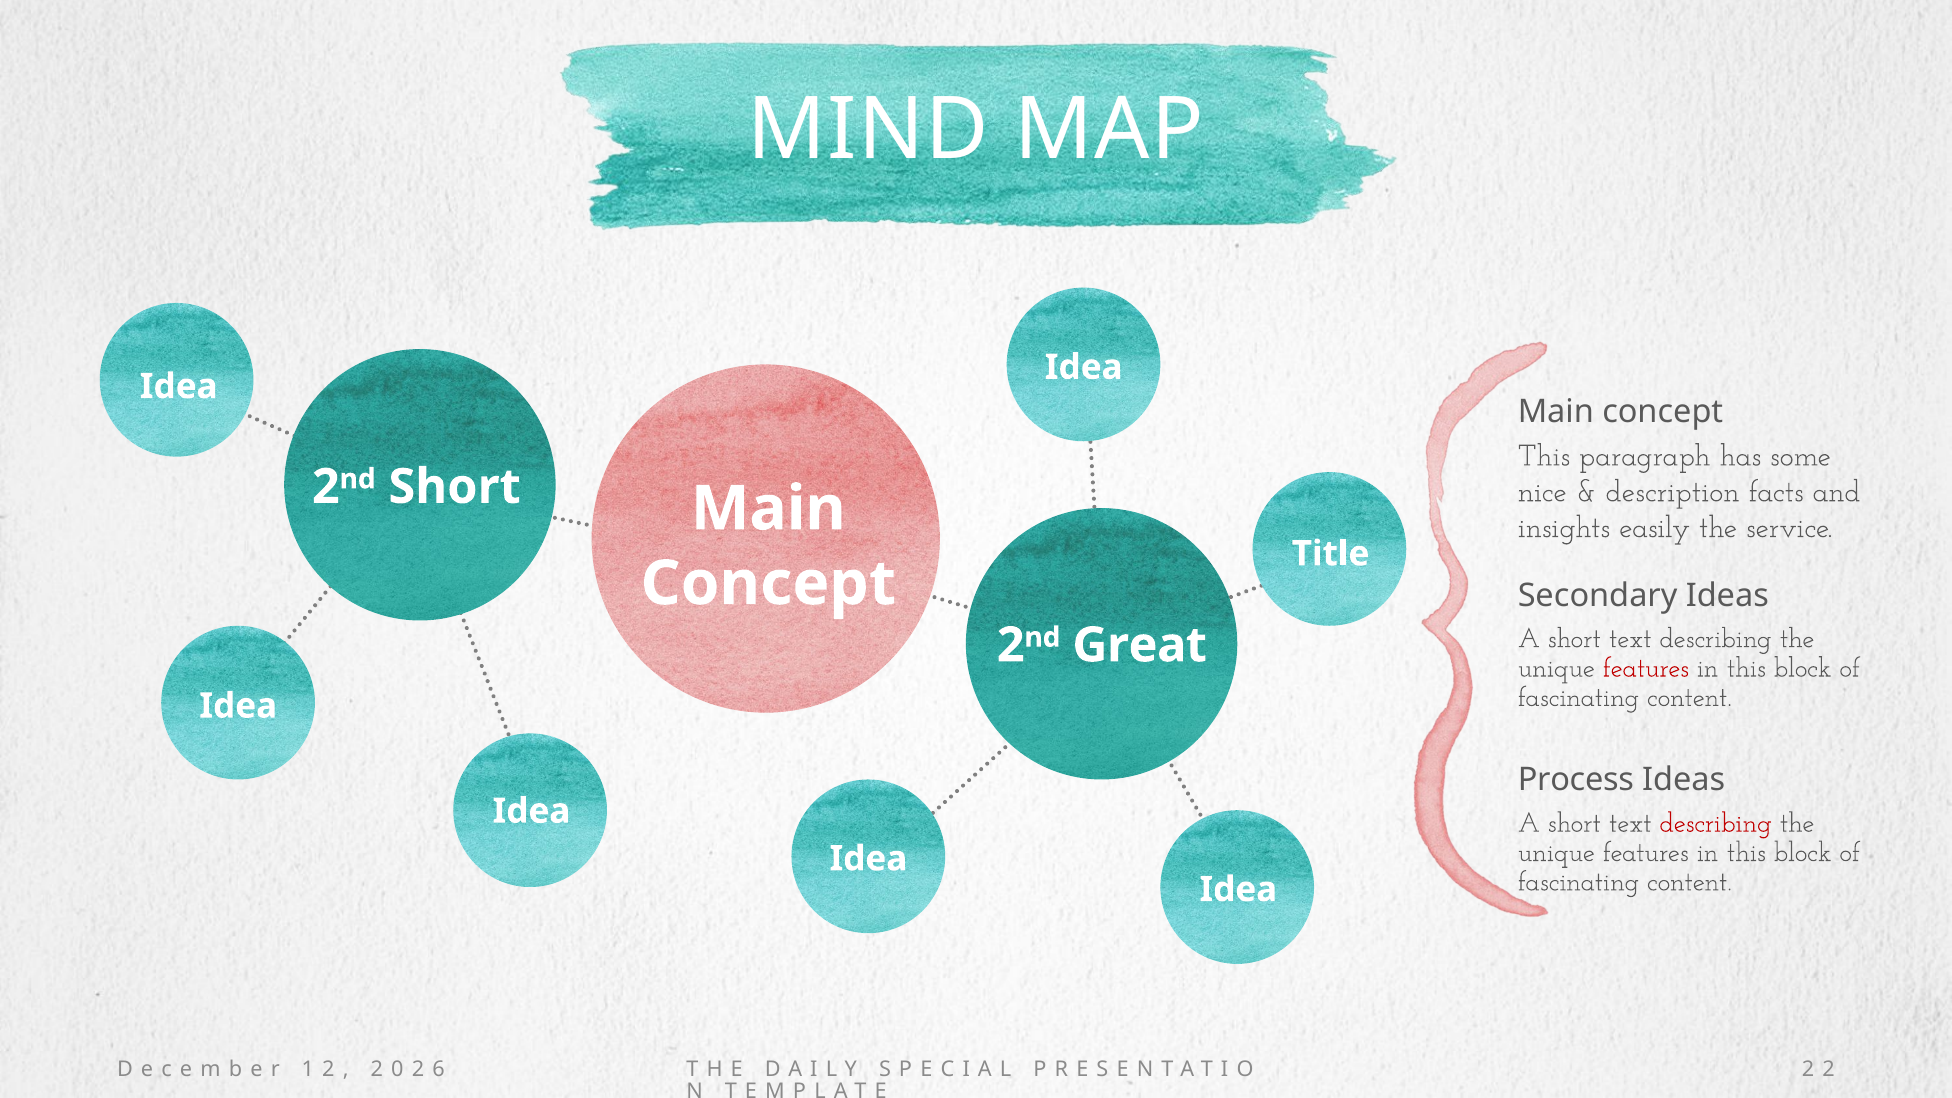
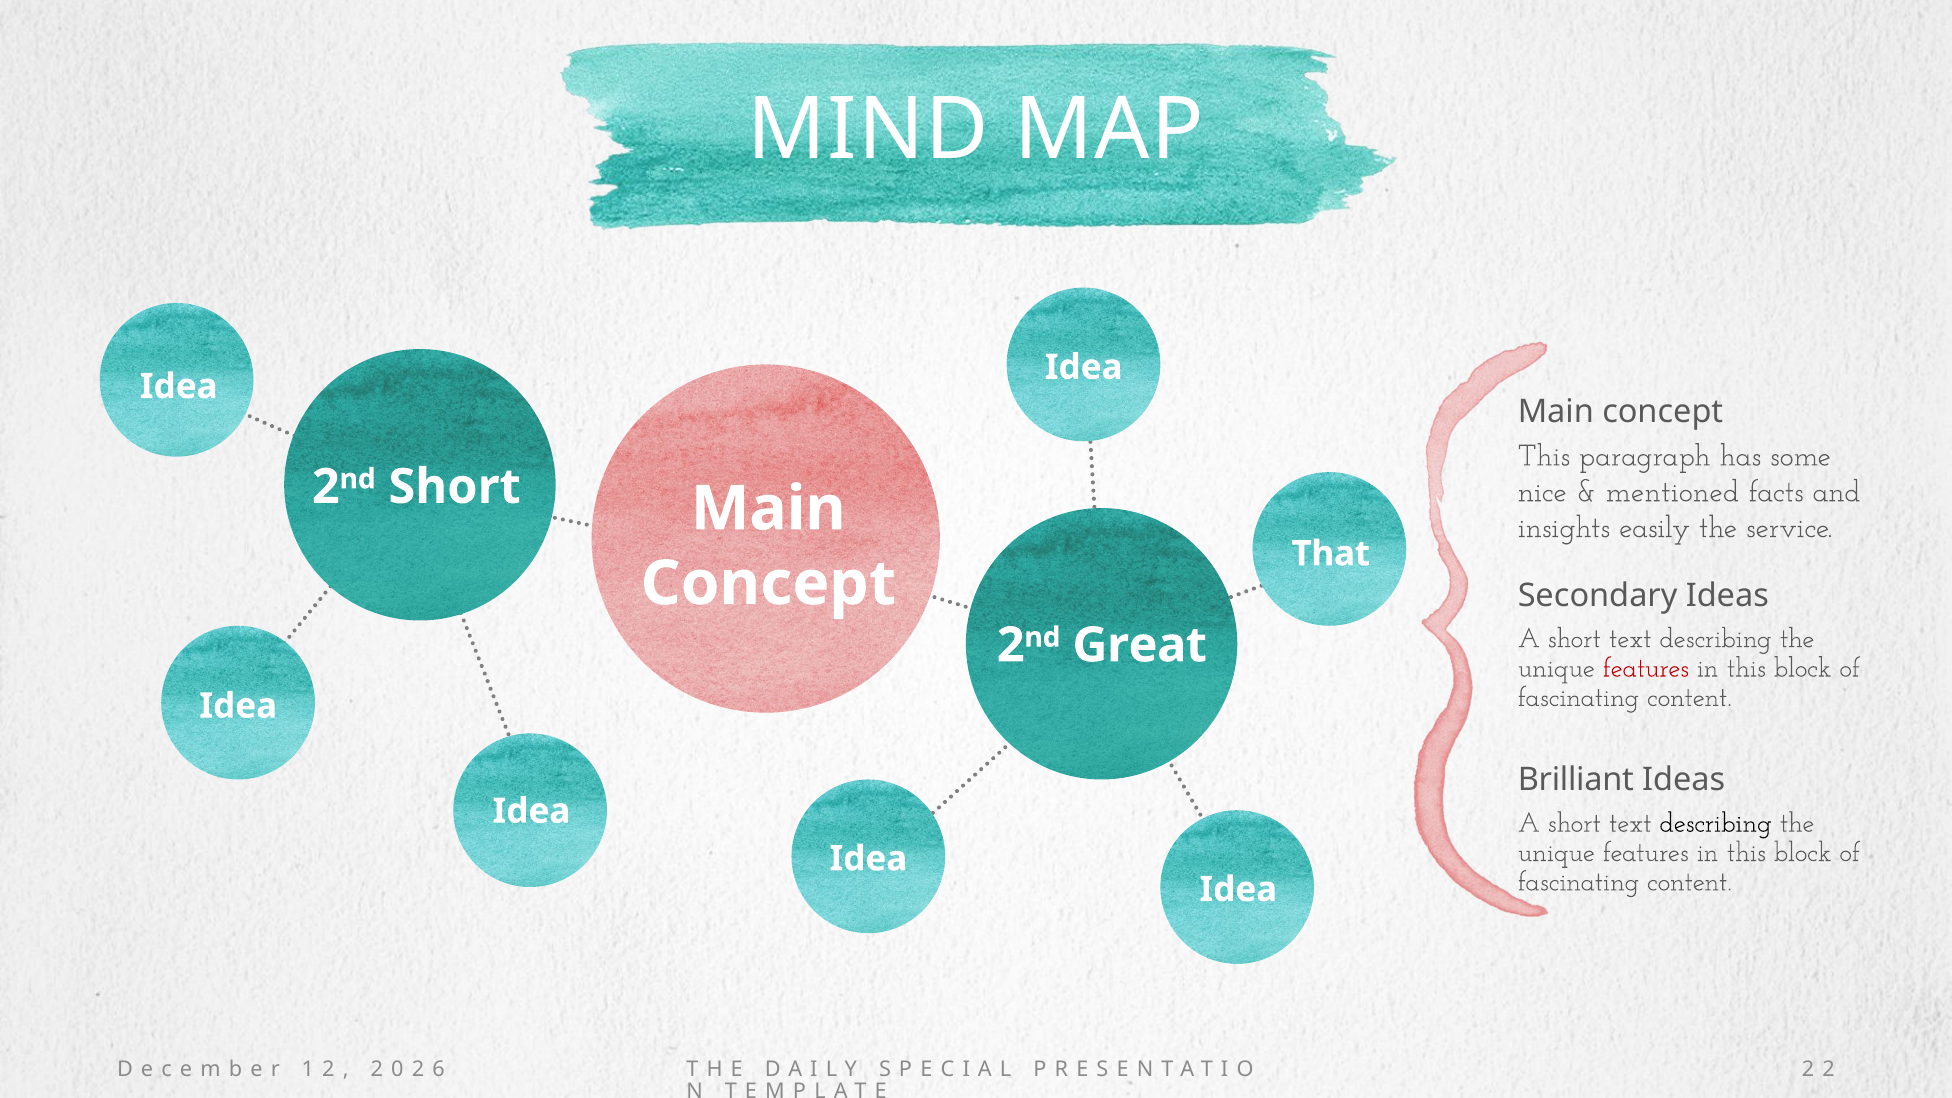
description: description -> mentioned
Title: Title -> That
Process: Process -> Brilliant
describing at (1716, 823) colour: red -> black
